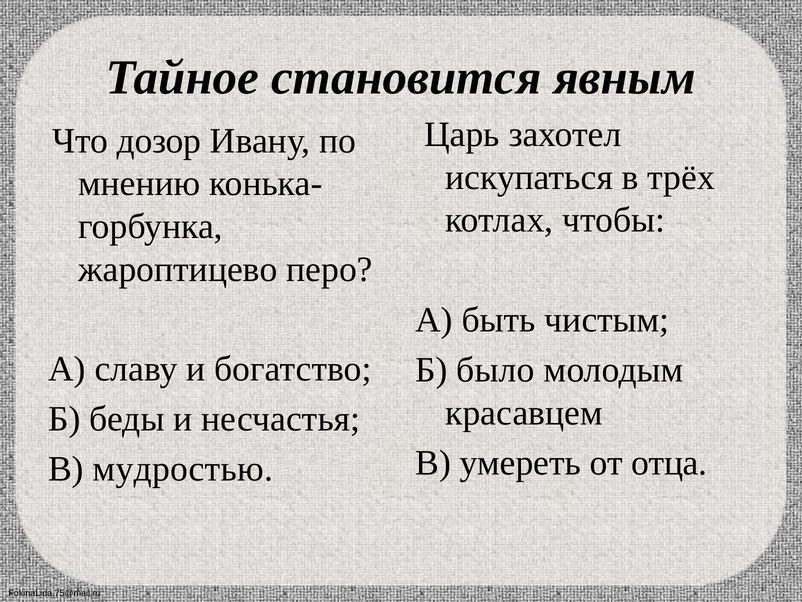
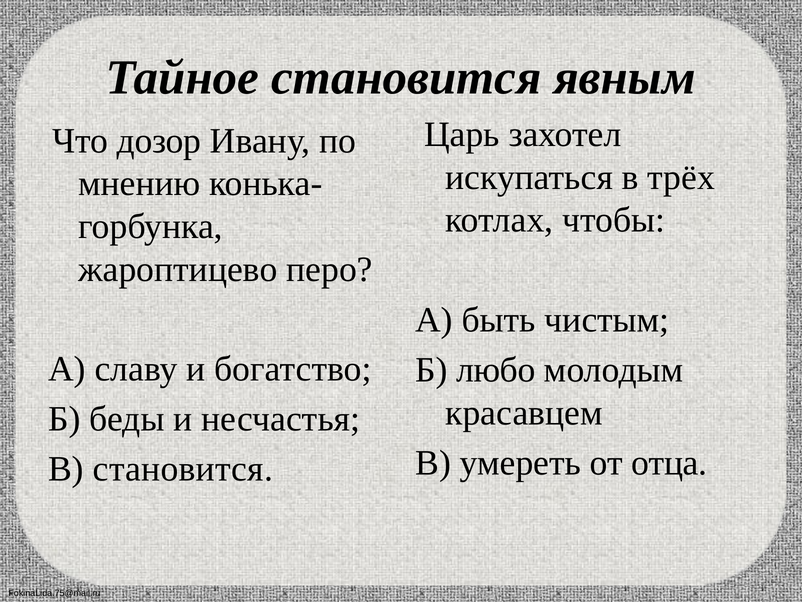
было: было -> любо
В мудростью: мудростью -> становится
